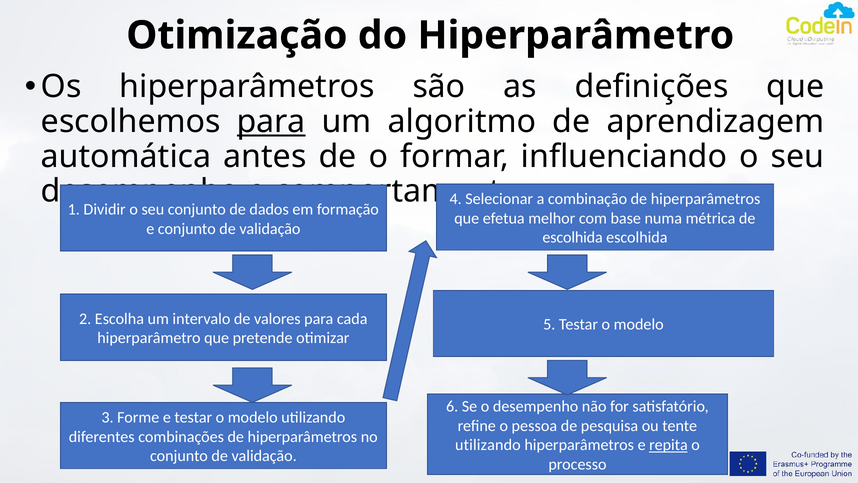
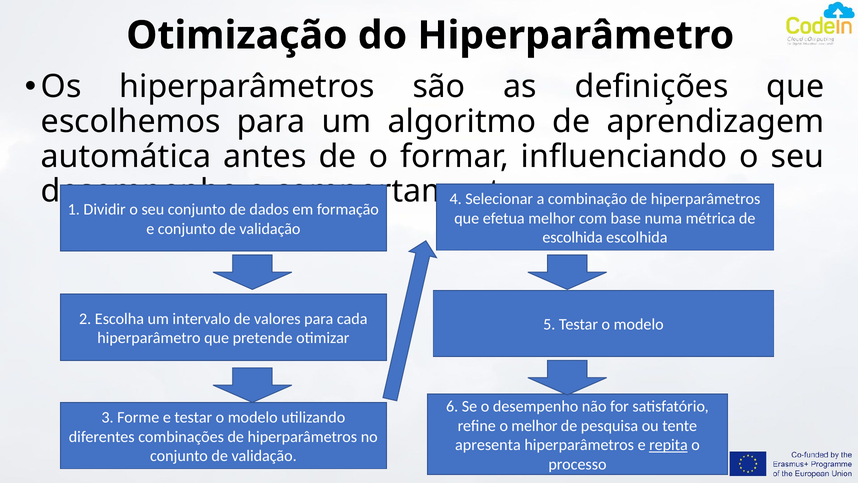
para at (271, 122) underline: present -> none
o pessoa: pessoa -> melhor
utilizando at (488, 445): utilizando -> apresenta
